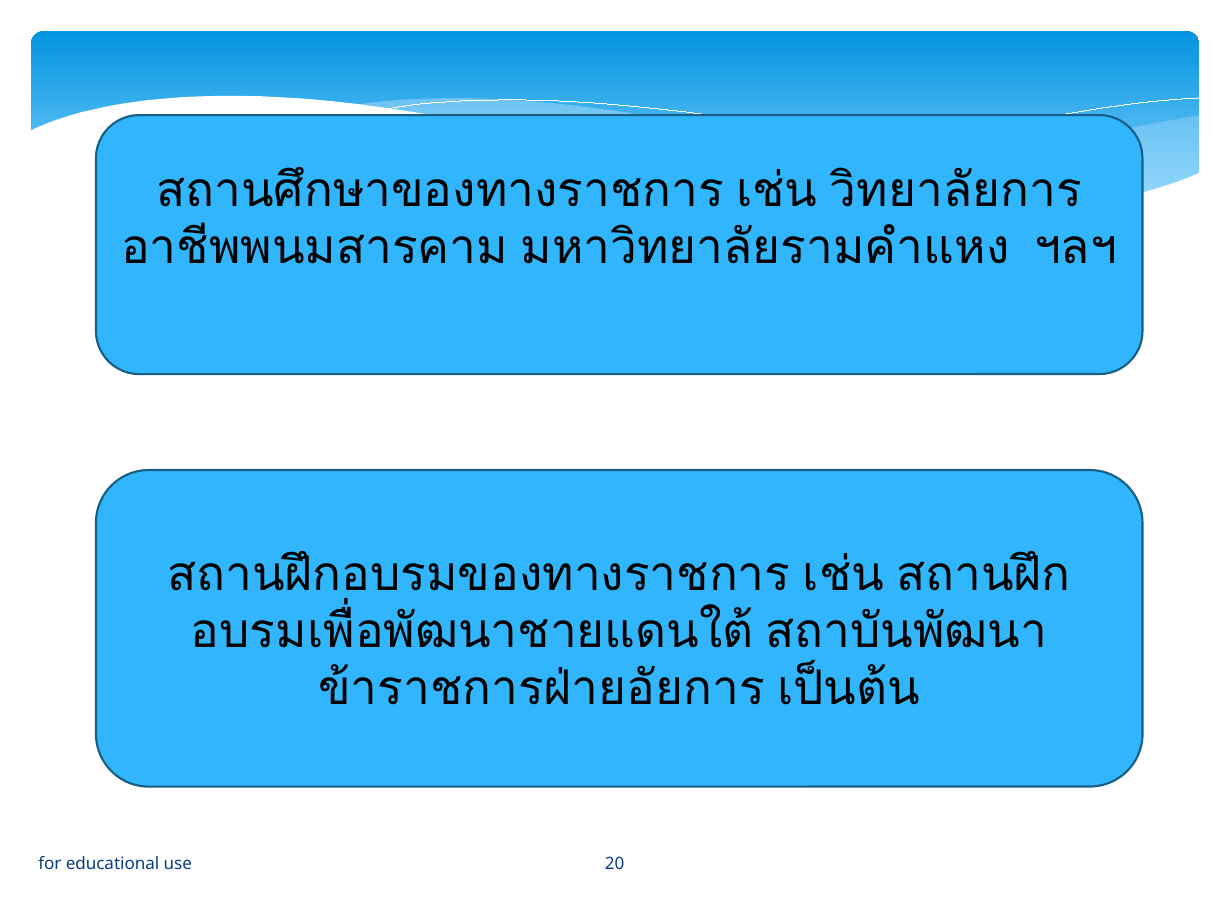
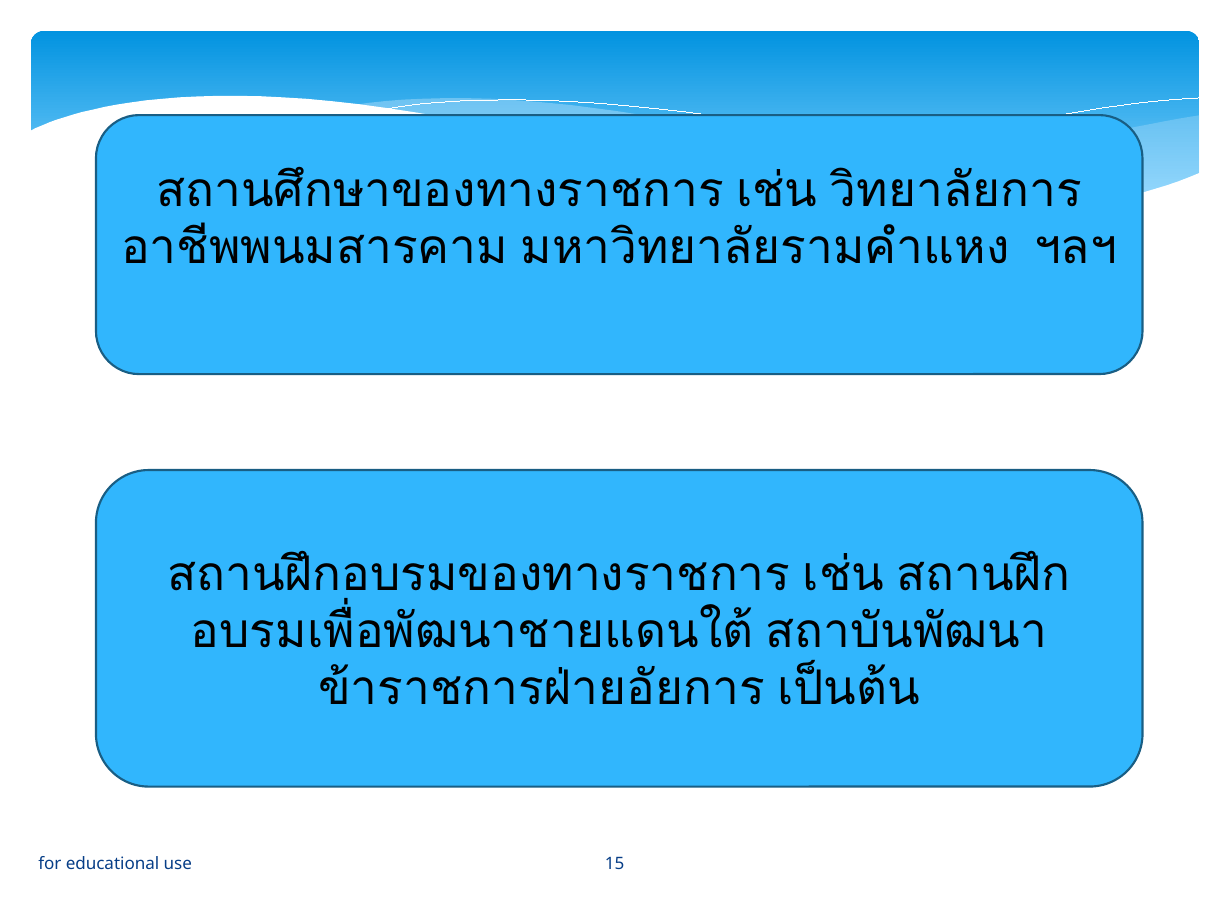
20: 20 -> 15
